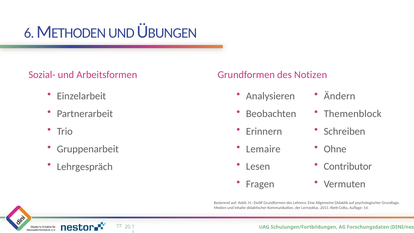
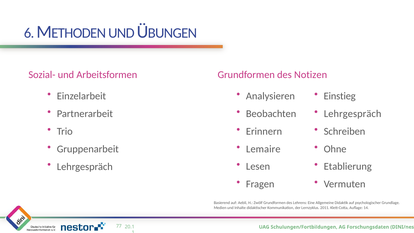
Ändern: Ändern -> Einstieg
Themenblock at (353, 114): Themenblock -> Lehrgespräch
Contributor: Contributor -> Etablierung
